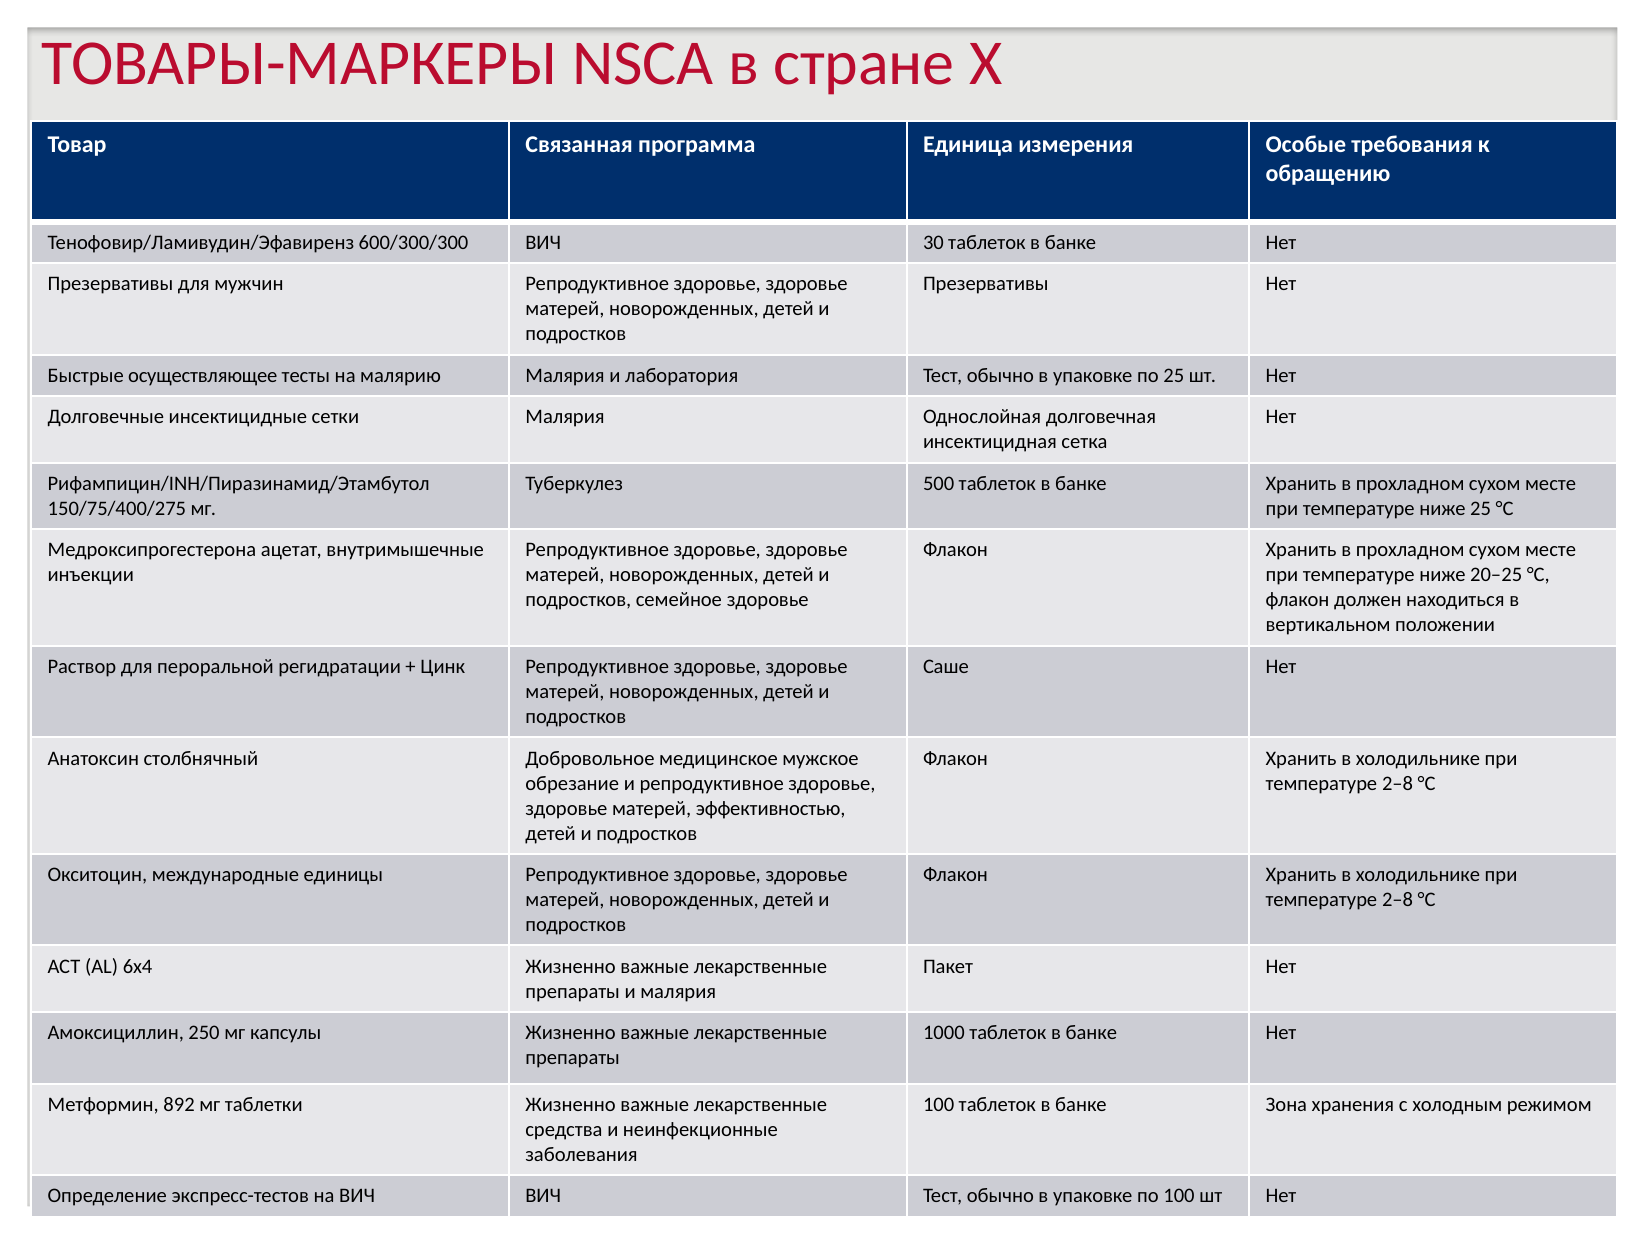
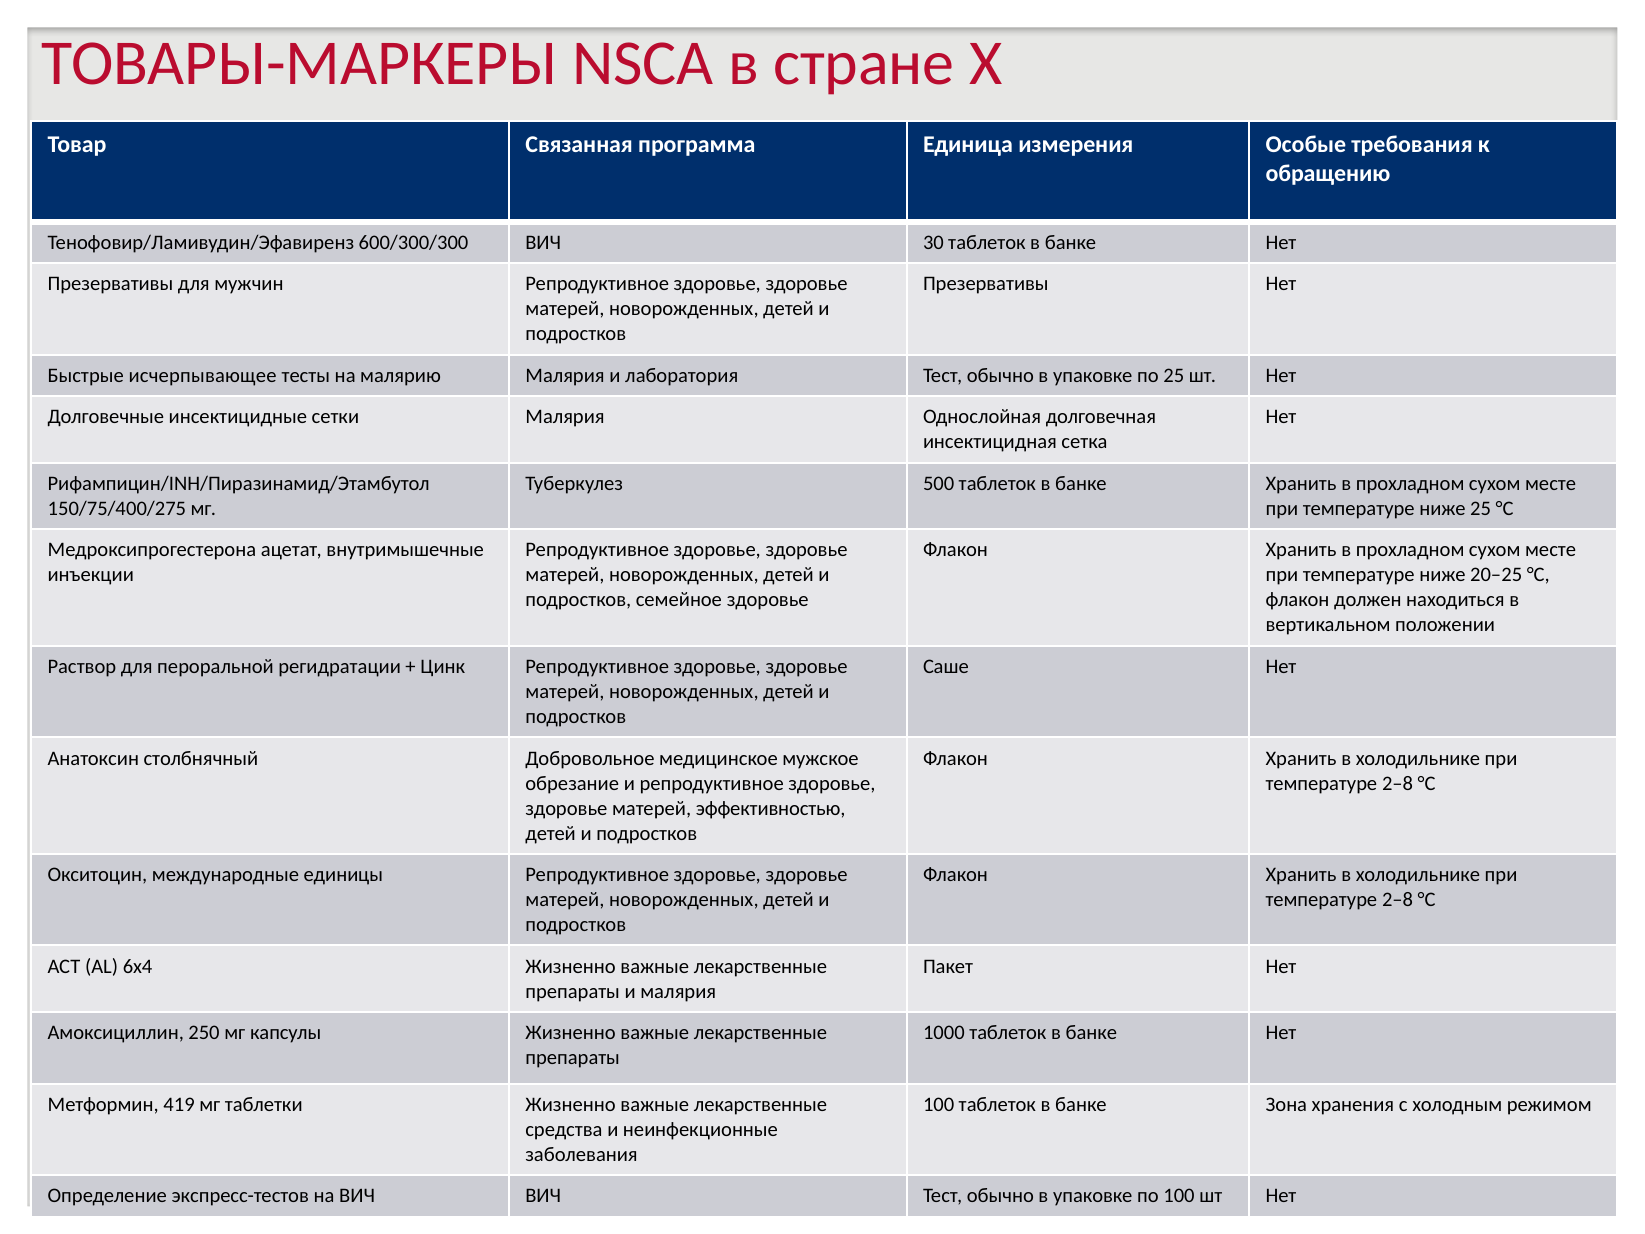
осуществляющее: осуществляющее -> исчерпывающее
892: 892 -> 419
